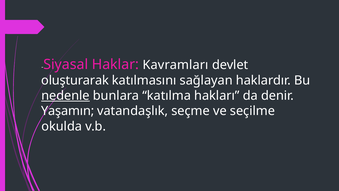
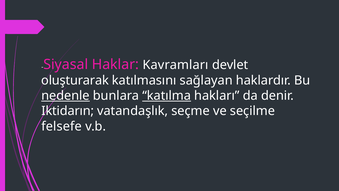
katılma underline: none -> present
Yaşamın: Yaşamın -> Iktidarın
okulda: okulda -> felsefe
